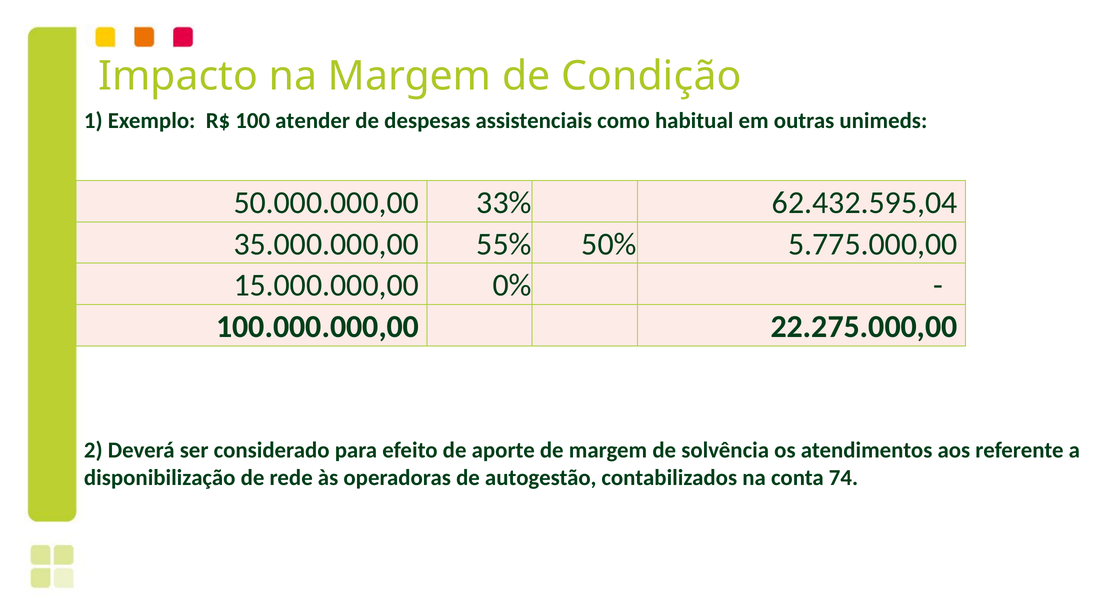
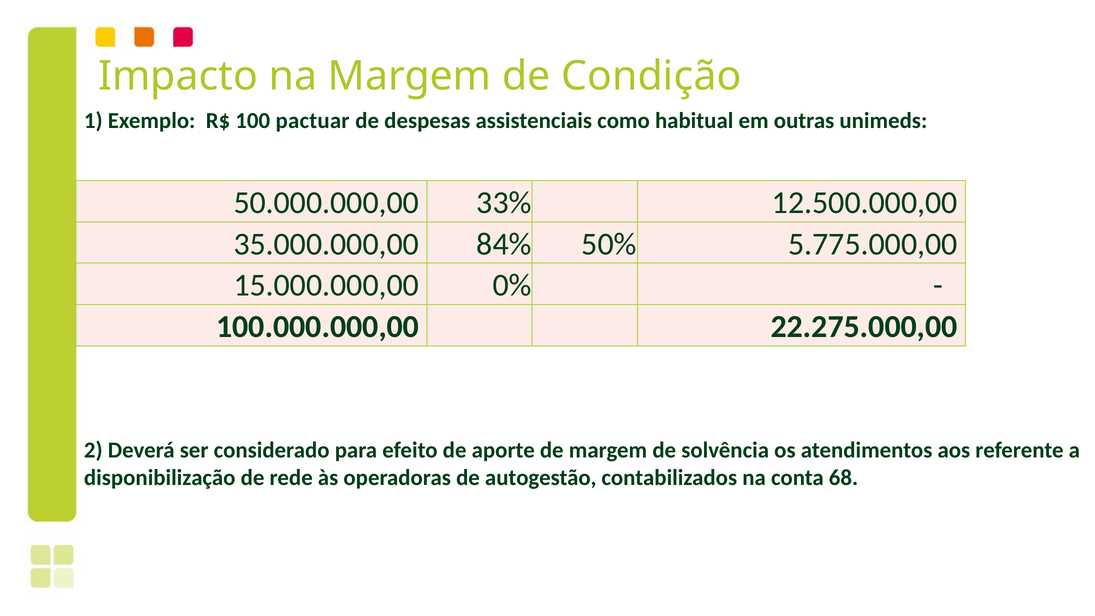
atender: atender -> pactuar
62.432.595,04: 62.432.595,04 -> 12.500.000,00
55%: 55% -> 84%
74: 74 -> 68
